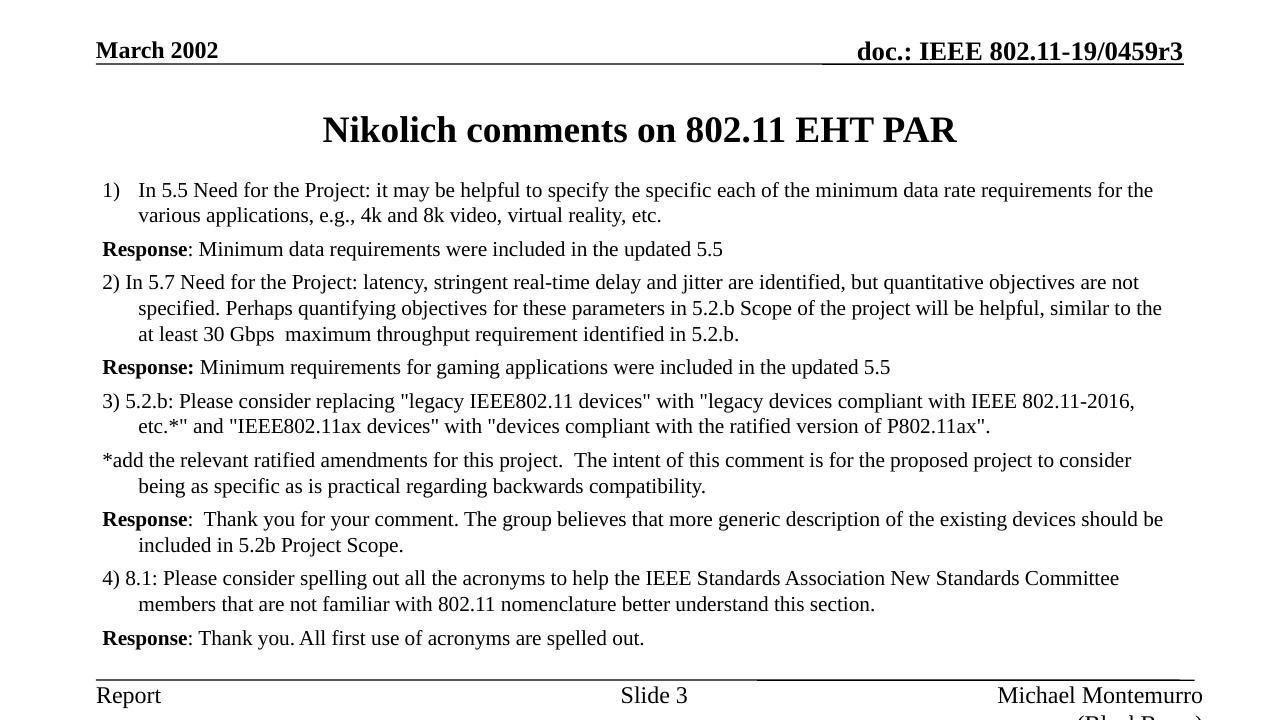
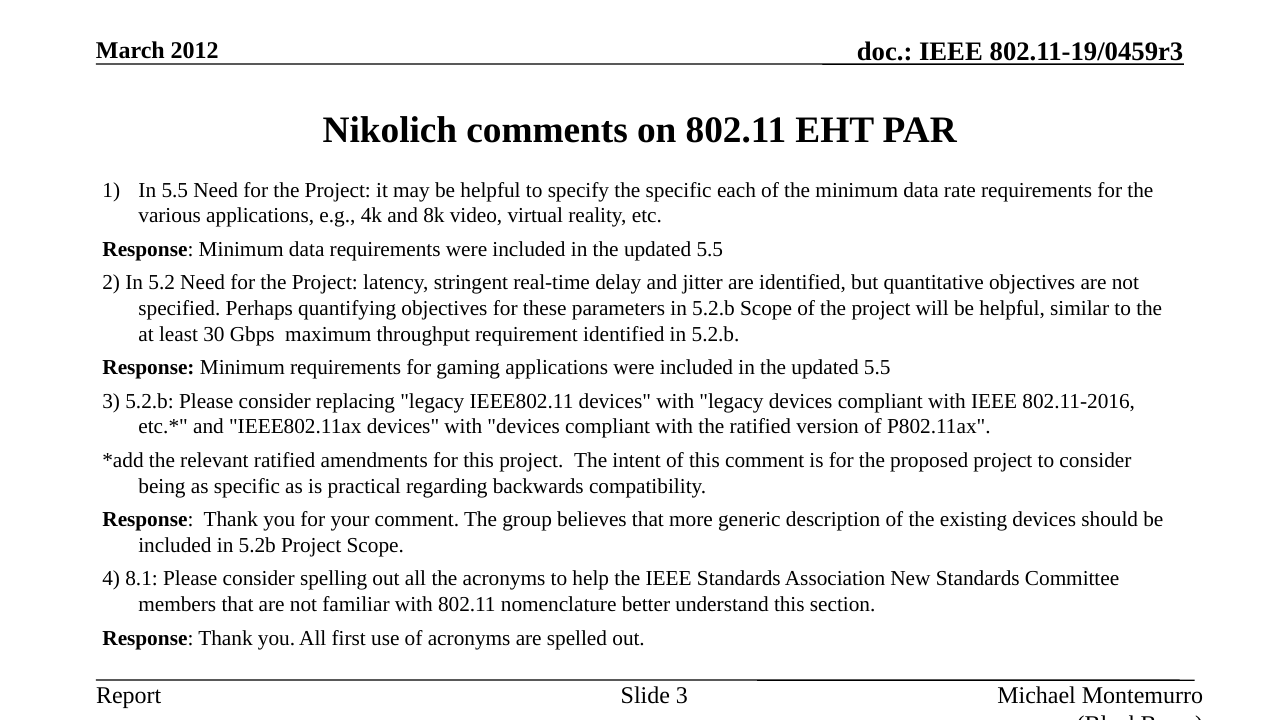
2002: 2002 -> 2012
5.7: 5.7 -> 5.2
